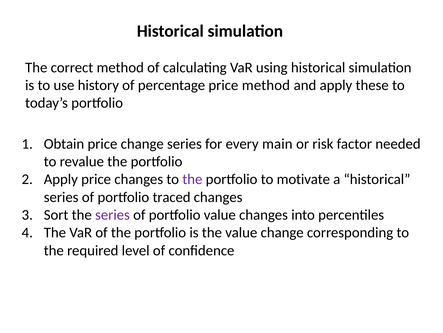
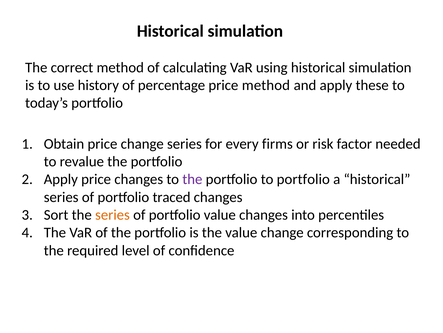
main: main -> firms
to motivate: motivate -> portfolio
series at (112, 214) colour: purple -> orange
